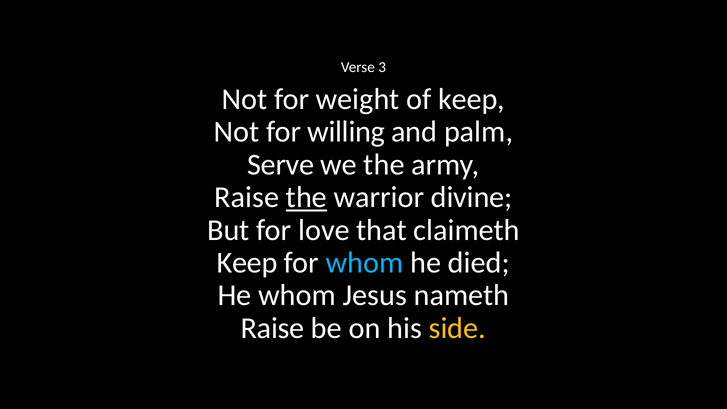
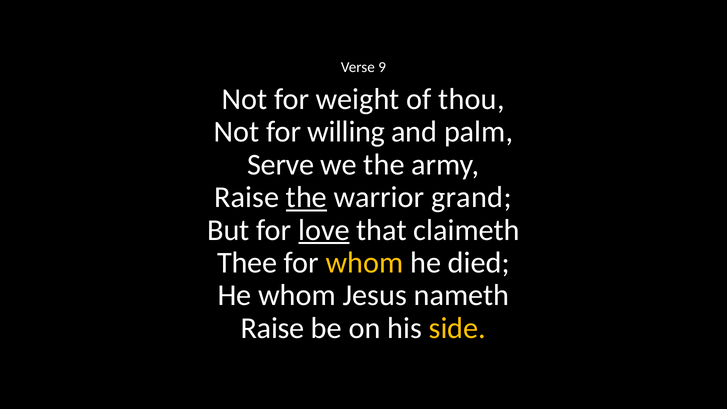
3: 3 -> 9
of keep: keep -> thou
divine: divine -> grand
love underline: none -> present
Keep at (247, 263): Keep -> Thee
whom at (364, 263) colour: light blue -> yellow
